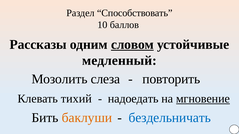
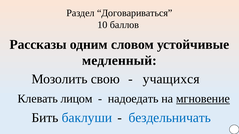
Способствовать: Способствовать -> Договариваться
словом underline: present -> none
слеза: слеза -> свою
повторить: повторить -> учащихся
тихий: тихий -> лицом
баклуши colour: orange -> blue
